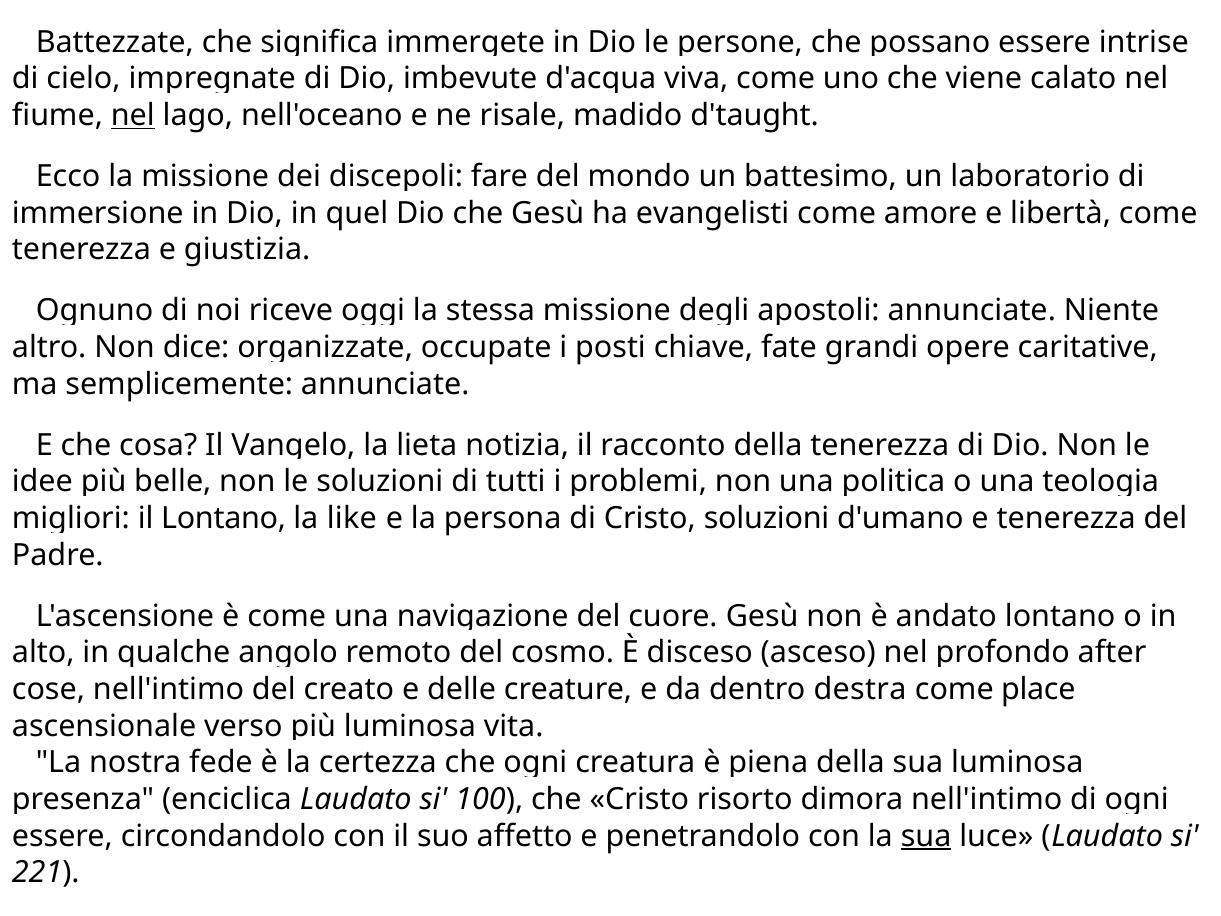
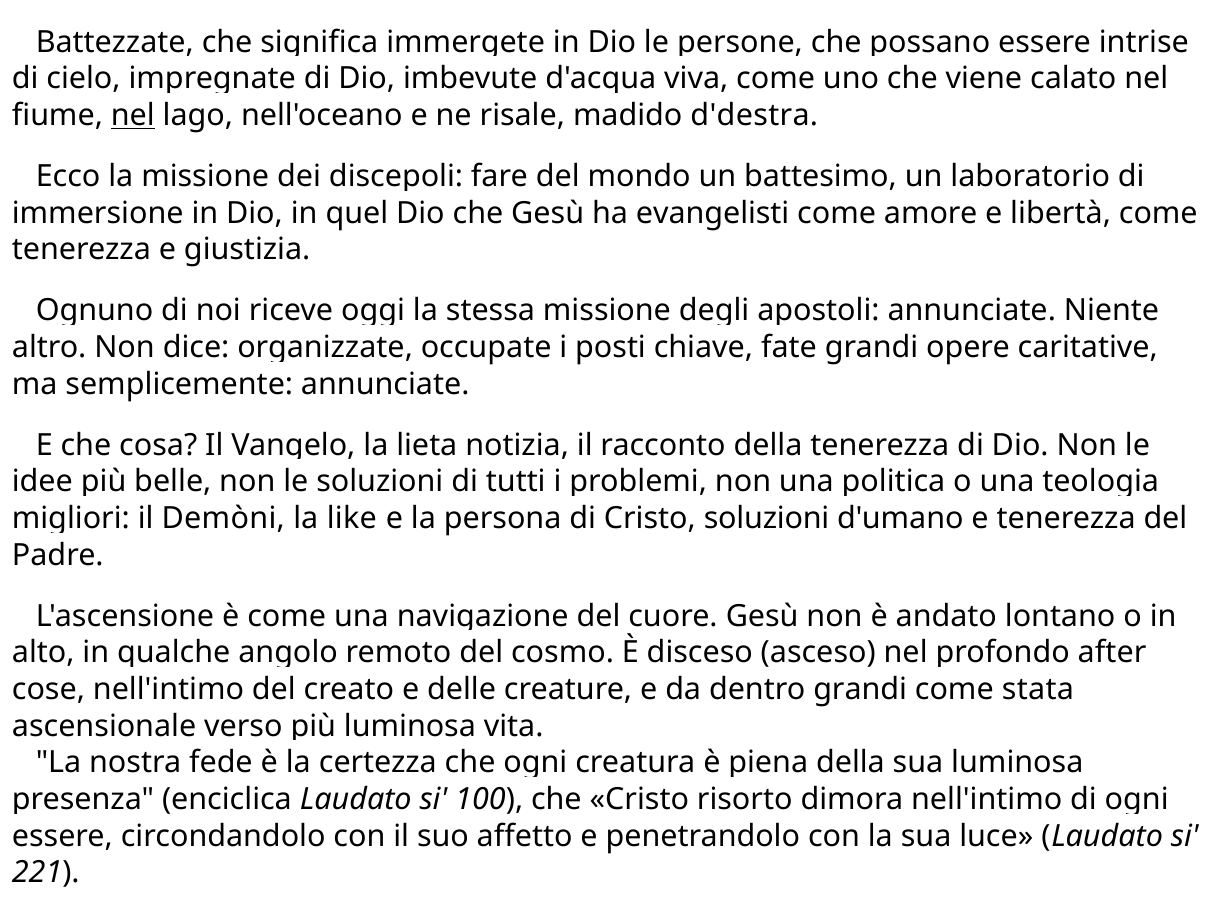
d'taught: d'taught -> d'destra
il Lontano: Lontano -> Demòni
dentro destra: destra -> grandi
place: place -> stata
sua at (926, 836) underline: present -> none
